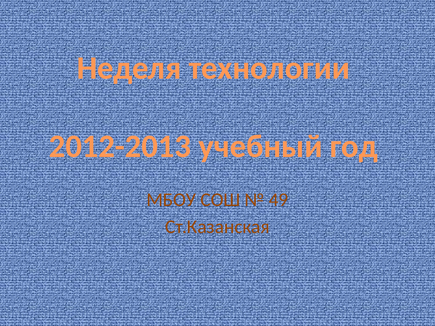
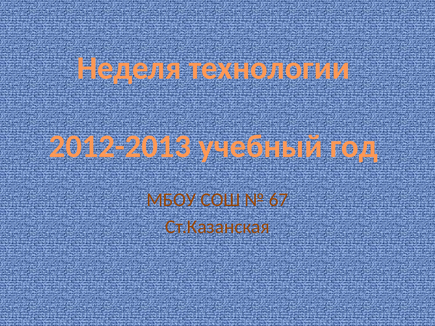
49: 49 -> 67
